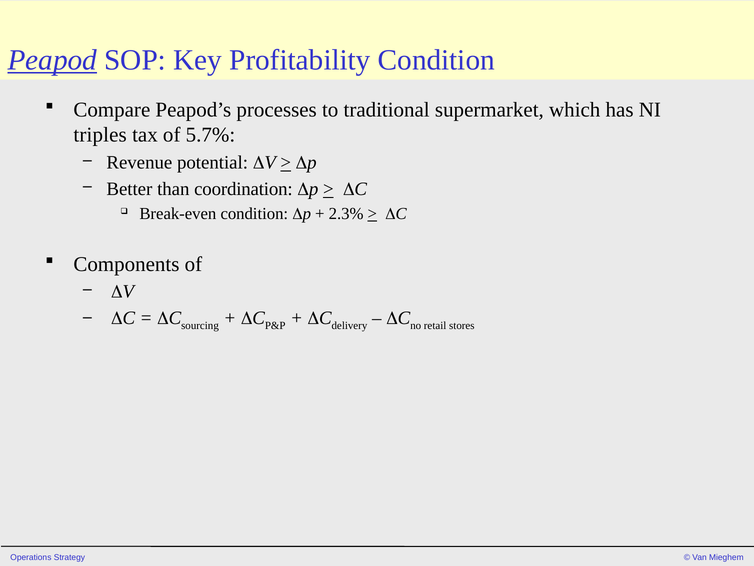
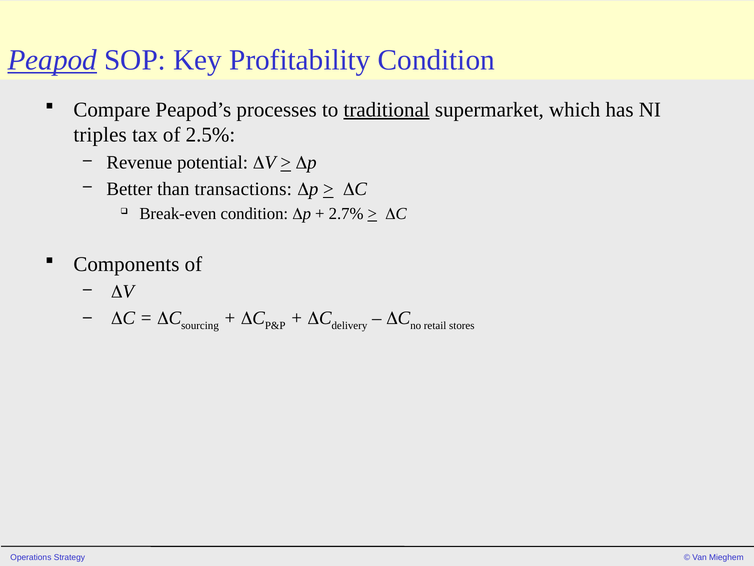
traditional underline: none -> present
5.7%: 5.7% -> 2.5%
coordination: coordination -> transactions
2.3%: 2.3% -> 2.7%
